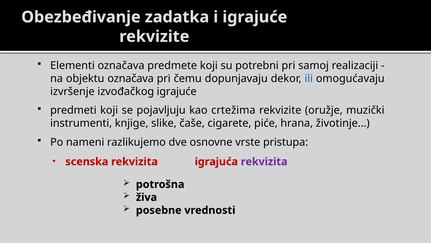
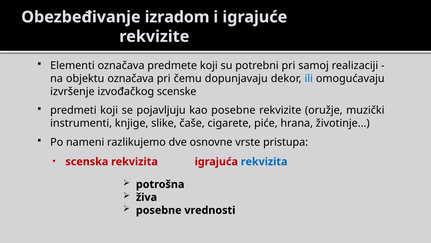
zadatka: zadatka -> izradom
izvođačkog igrajuće: igrajuće -> scenske
kao crtežima: crtežima -> posebne
rekvizita at (264, 161) colour: purple -> blue
